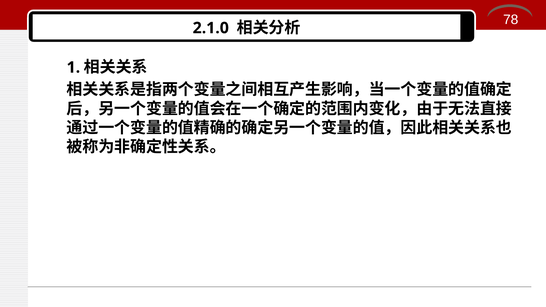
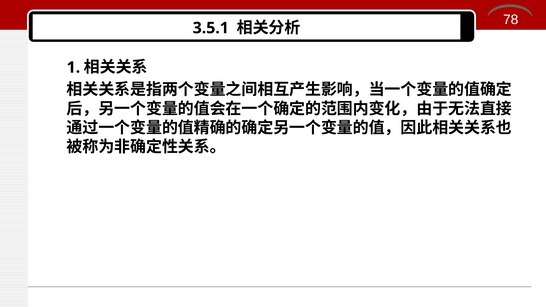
2.1.0: 2.1.0 -> 3.5.1
